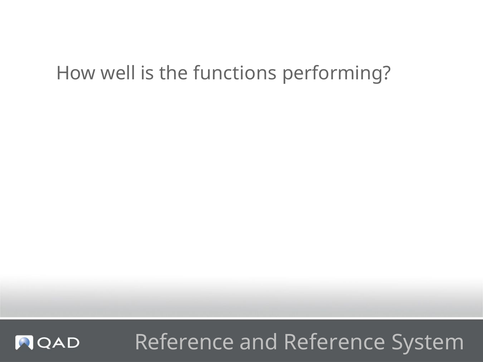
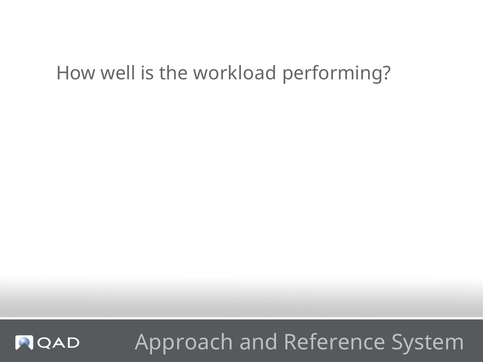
functions: functions -> workload
Reference at (184, 343): Reference -> Approach
